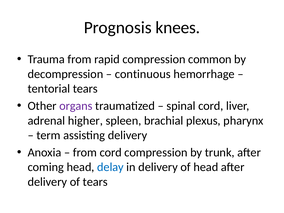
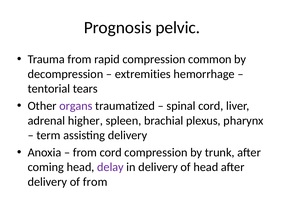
knees: knees -> pelvic
continuous: continuous -> extremities
delay colour: blue -> purple
of tears: tears -> from
